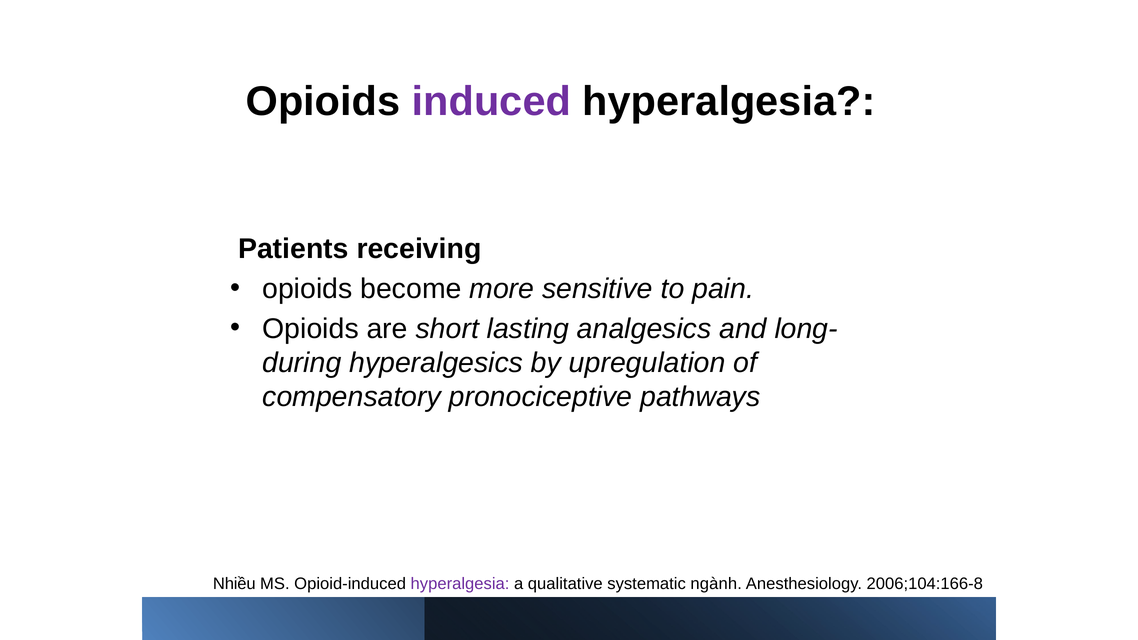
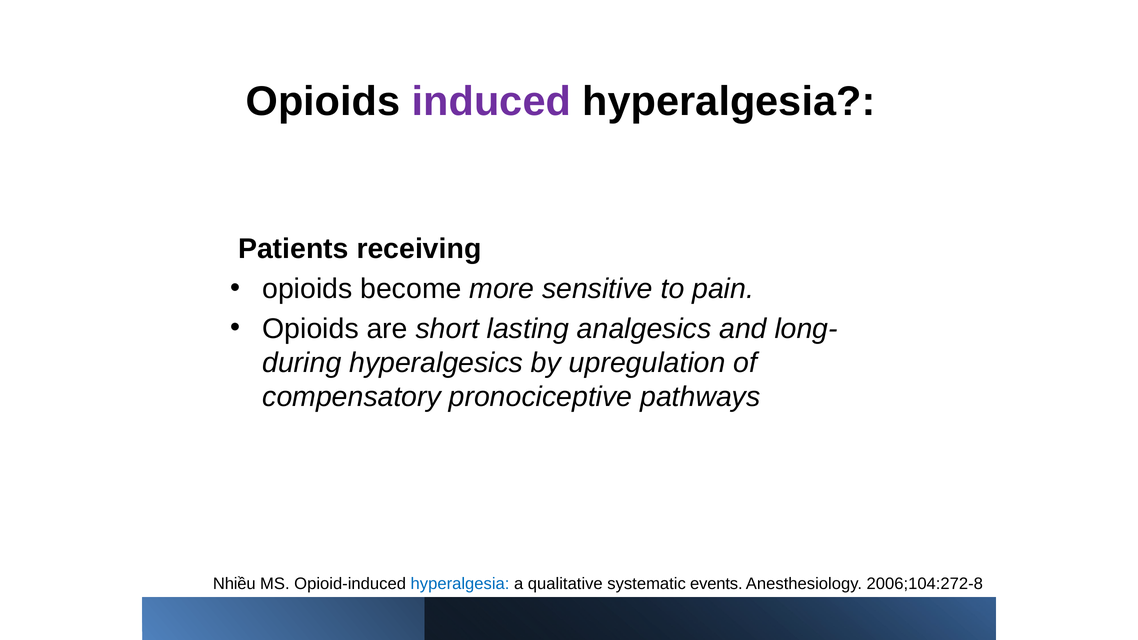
hyperalgesia at (460, 584) colour: purple -> blue
ngành: ngành -> events
2006;104:166-8: 2006;104:166-8 -> 2006;104:272-8
